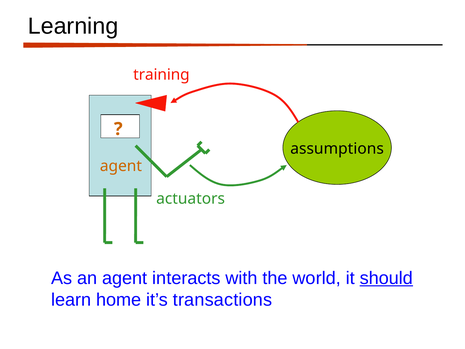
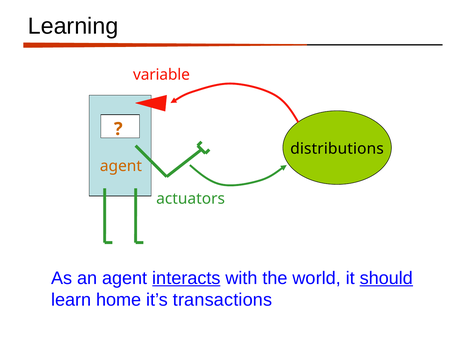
training: training -> variable
assumptions: assumptions -> distributions
interacts underline: none -> present
